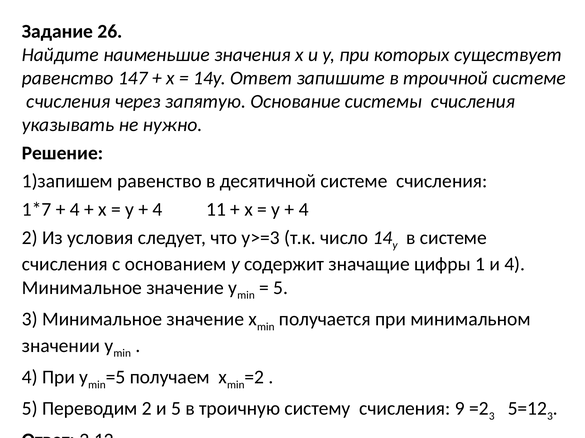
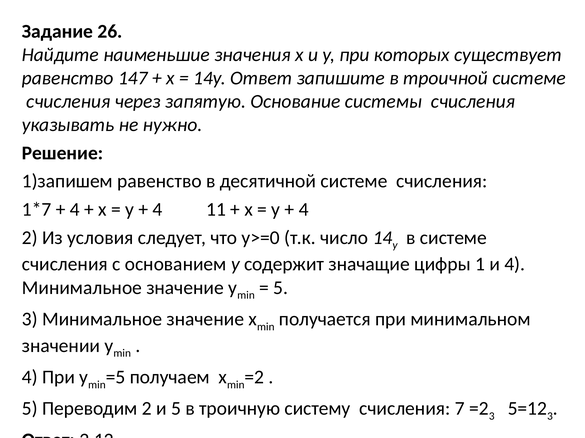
y>=3: y>=3 -> y>=0
9: 9 -> 7
